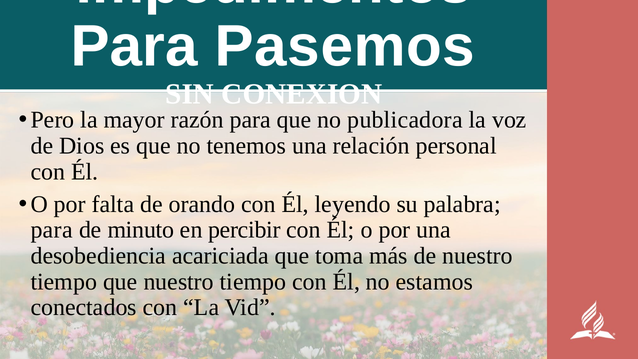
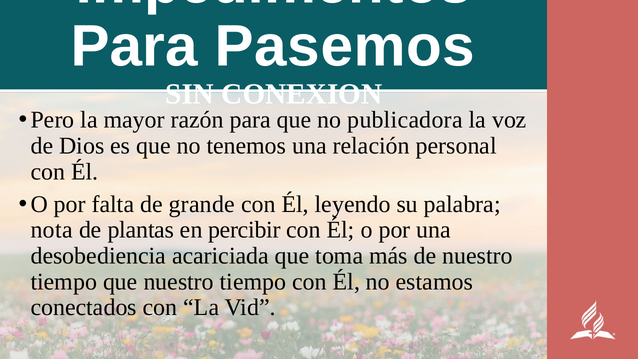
orando: orando -> grande
para at (52, 230): para -> nota
minuto: minuto -> plantas
